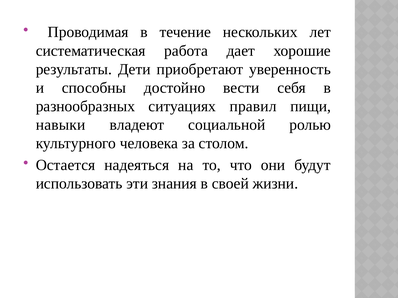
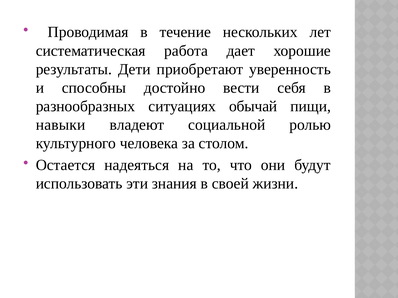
правил: правил -> обычай
